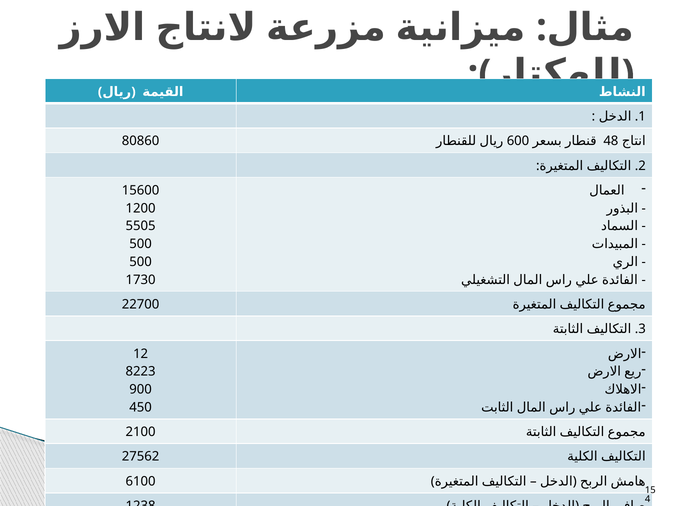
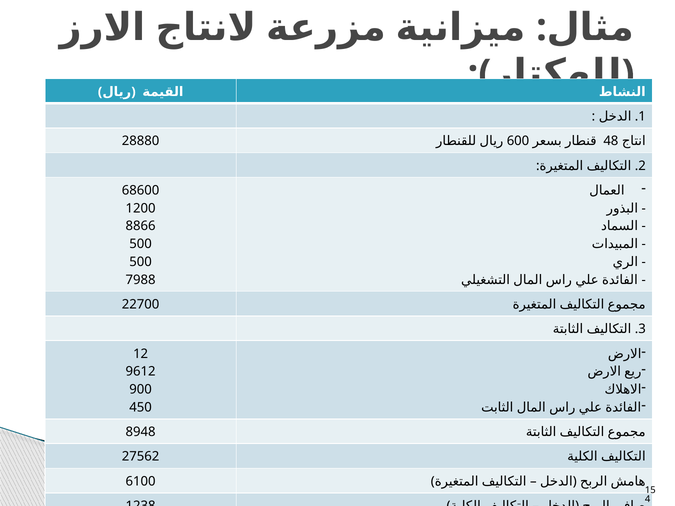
80860: 80860 -> 28880
15600: 15600 -> 68600
5505: 5505 -> 8866
1730: 1730 -> 7988
8223: 8223 -> 9612
2100: 2100 -> 8948
